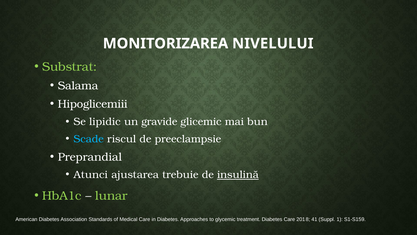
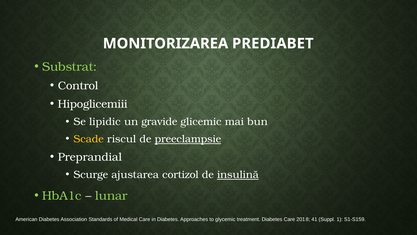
NIVELULUI: NIVELULUI -> PREDIABET
Salama: Salama -> Control
Scade colour: light blue -> yellow
preeclampsie underline: none -> present
Atunci: Atunci -> Scurge
trebuie: trebuie -> cortizol
